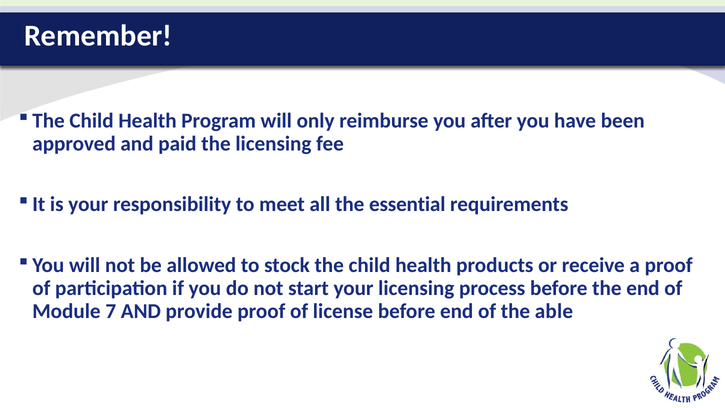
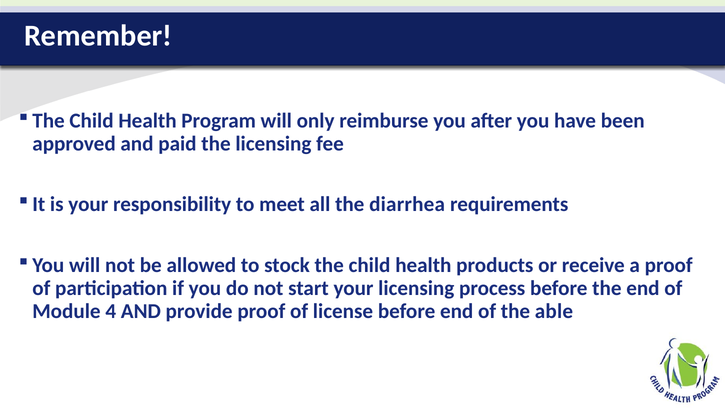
essential: essential -> diarrhea
7: 7 -> 4
